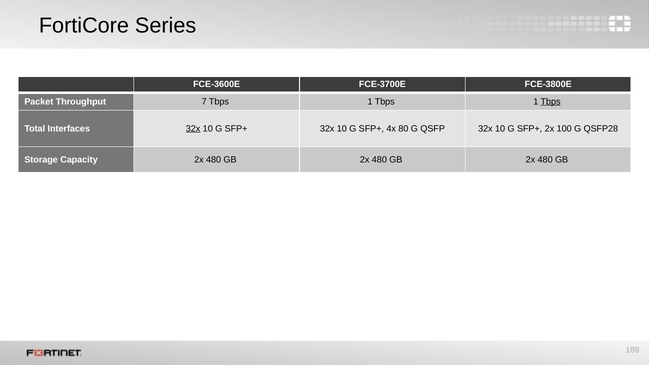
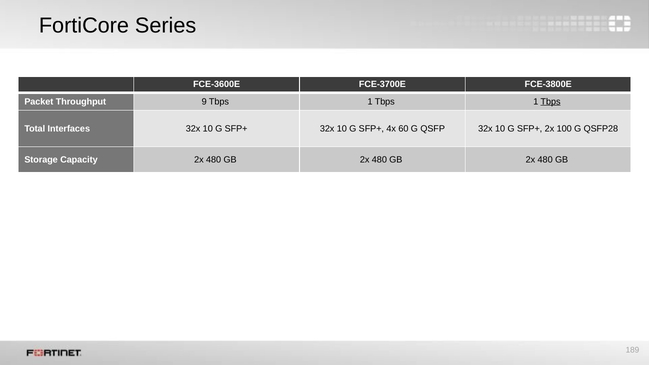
7: 7 -> 9
32x at (193, 129) underline: present -> none
80: 80 -> 60
